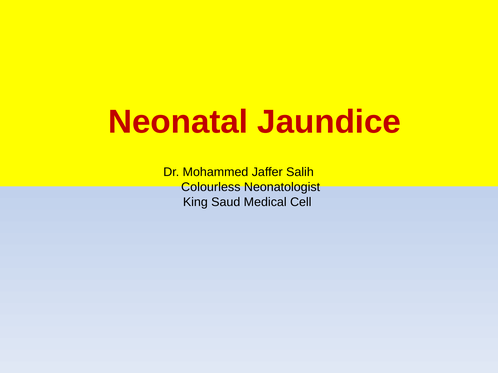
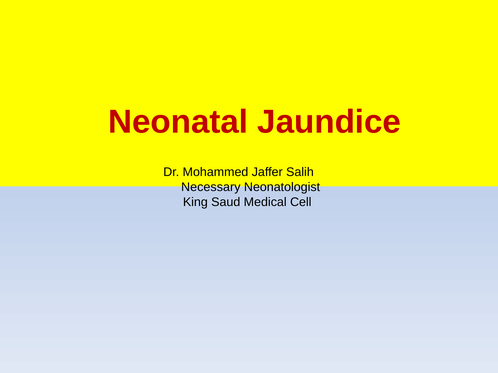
Colourless: Colourless -> Necessary
